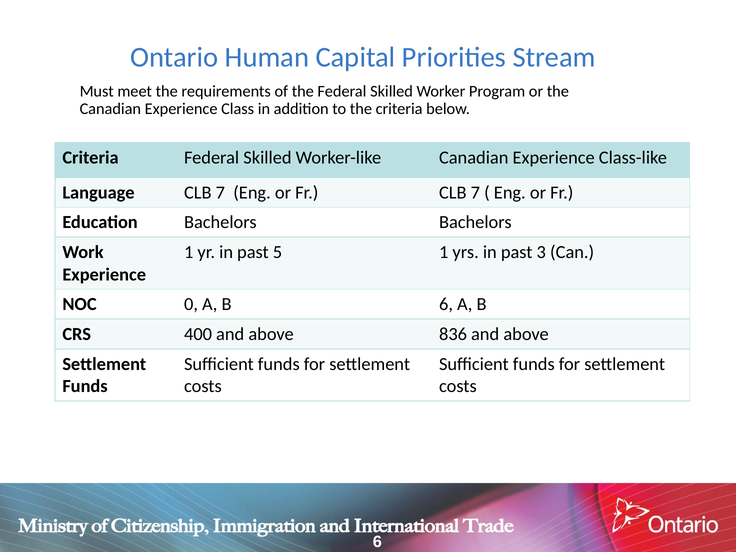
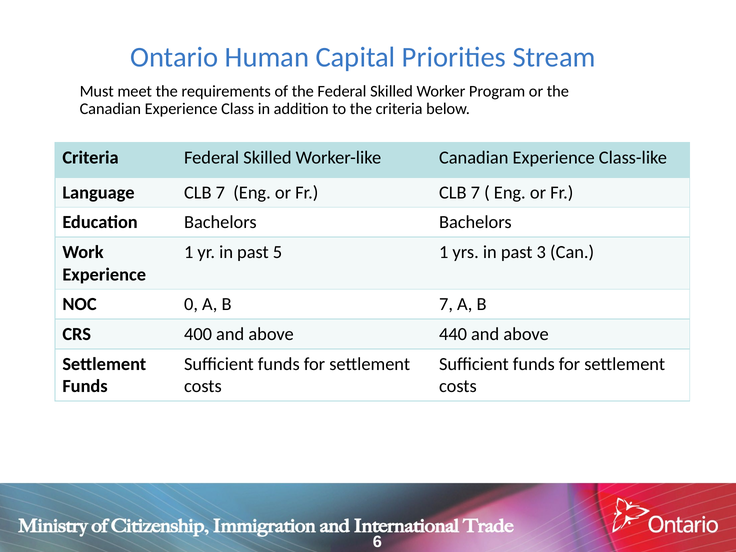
B 6: 6 -> 7
836: 836 -> 440
